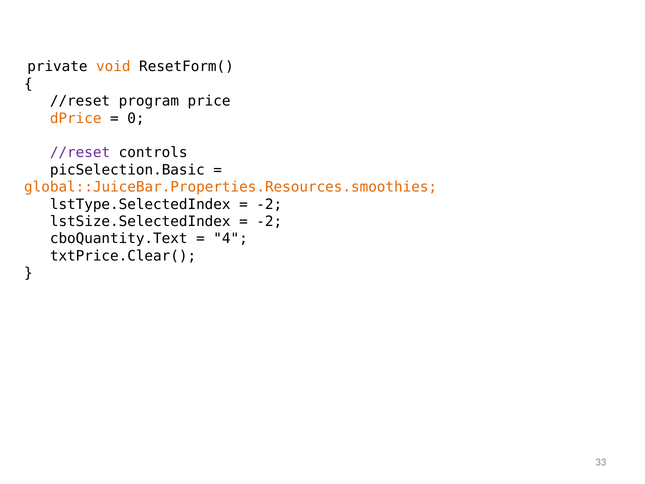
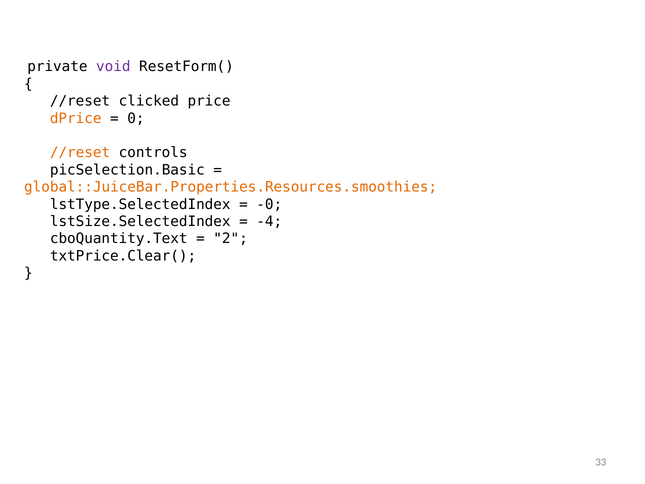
void colour: orange -> purple
program: program -> clicked
//reset at (80, 153) colour: purple -> orange
-2 at (269, 204): -2 -> -0
-2 at (269, 221): -2 -> -4
4: 4 -> 2
